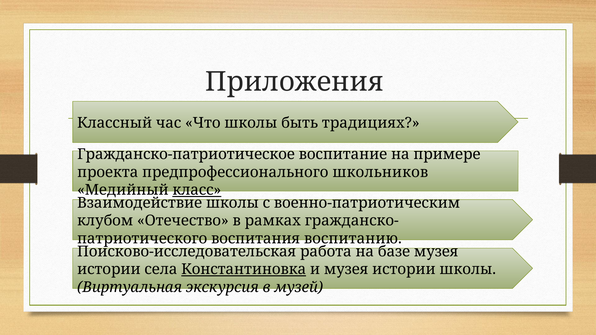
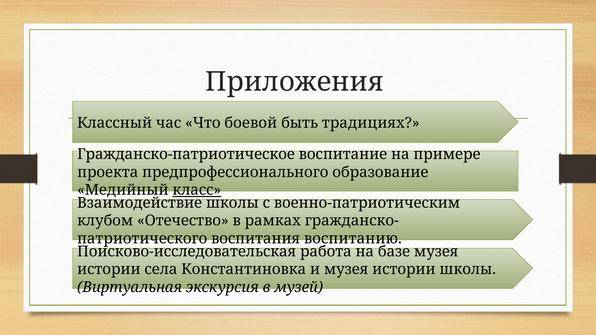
Что школы: школы -> боевой
школьников: школьников -> образование
Константиновка underline: present -> none
